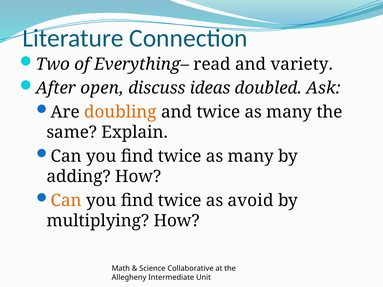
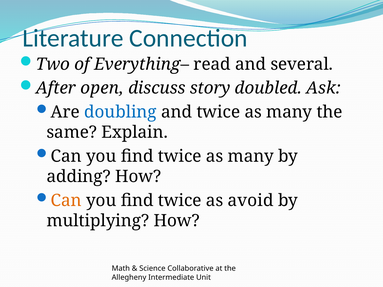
variety: variety -> several
ideas: ideas -> story
doubling colour: orange -> blue
